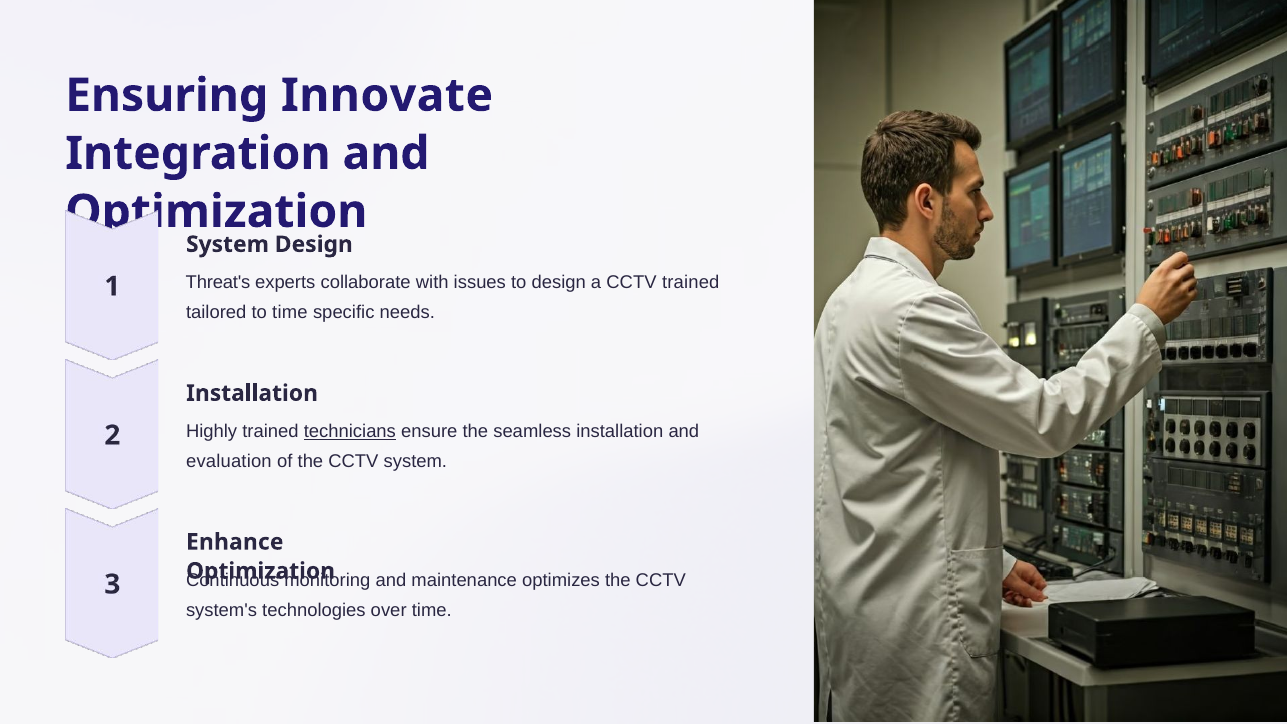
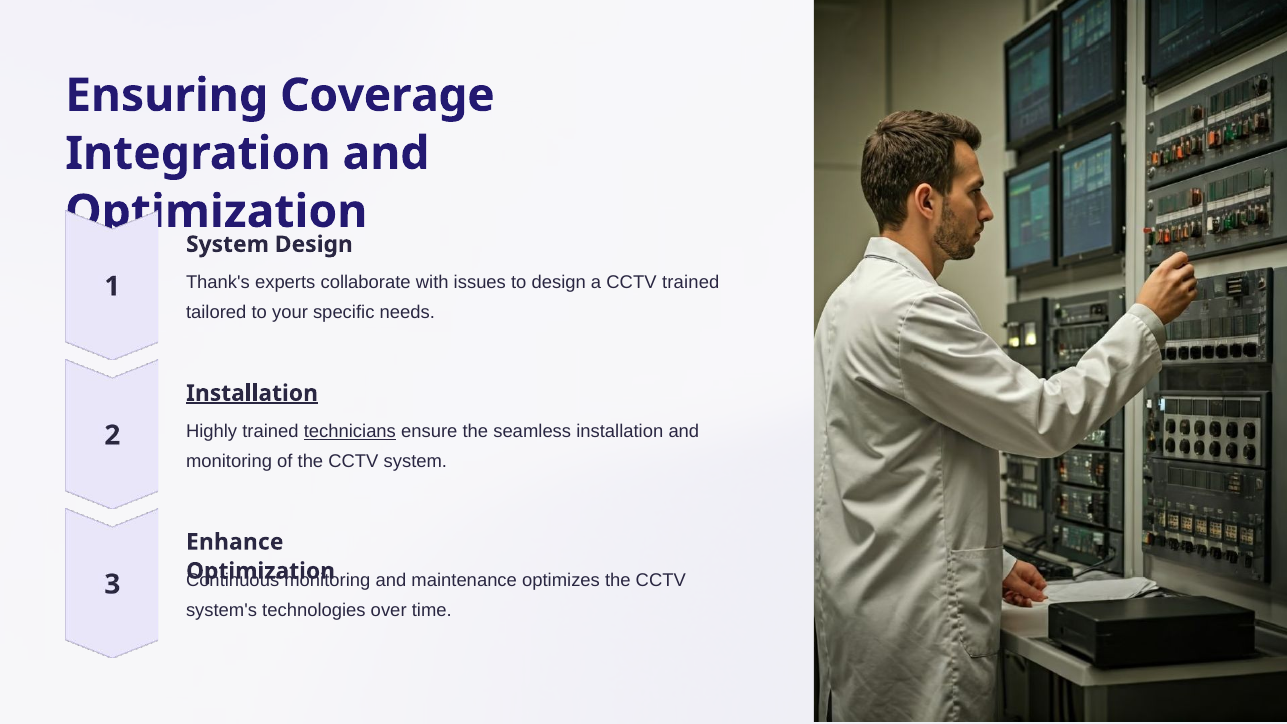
Innovate: Innovate -> Coverage
Threat's: Threat's -> Thank's
to time: time -> your
Installation at (252, 393) underline: none -> present
evaluation at (229, 461): evaluation -> monitoring
